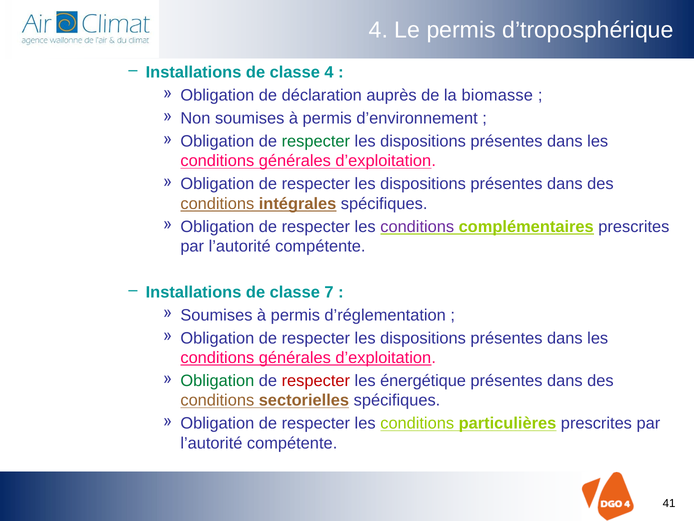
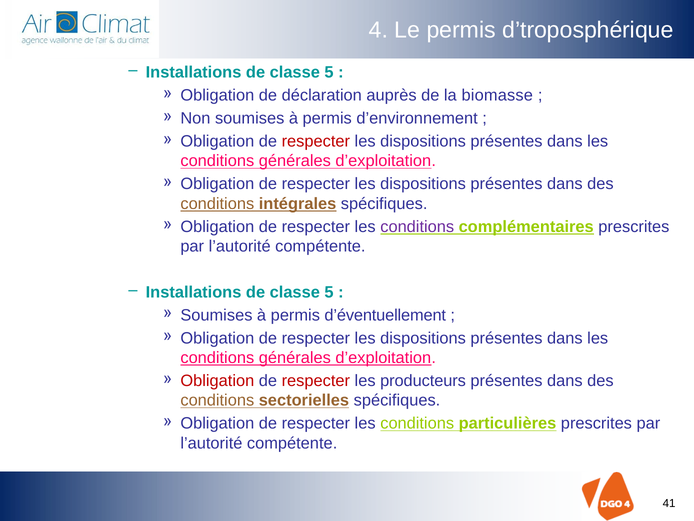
4 at (329, 72): 4 -> 5
respecter at (316, 141) colour: green -> red
7 at (329, 292): 7 -> 5
d’réglementation: d’réglementation -> d’éventuellement
Obligation at (217, 380) colour: green -> red
énergétique: énergétique -> producteurs
